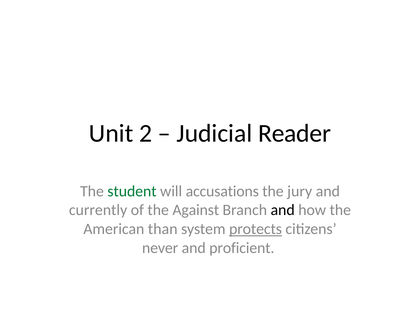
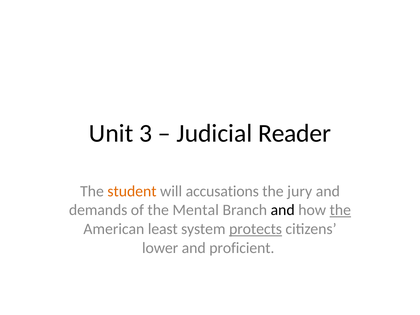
2: 2 -> 3
student colour: green -> orange
currently: currently -> demands
Against: Against -> Mental
the at (340, 210) underline: none -> present
than: than -> least
never: never -> lower
